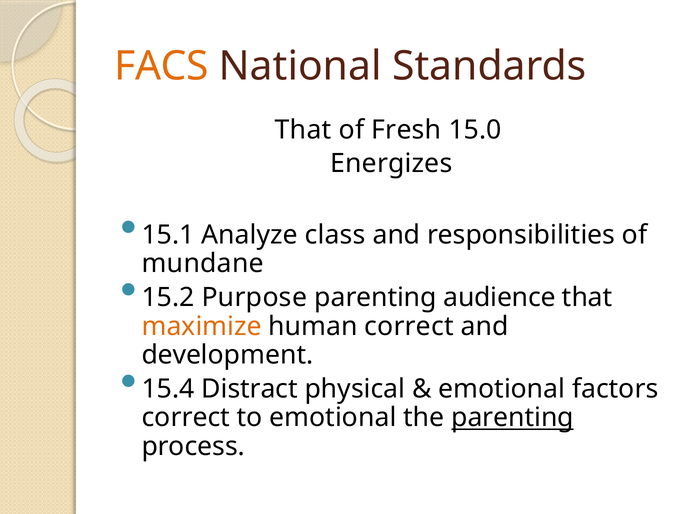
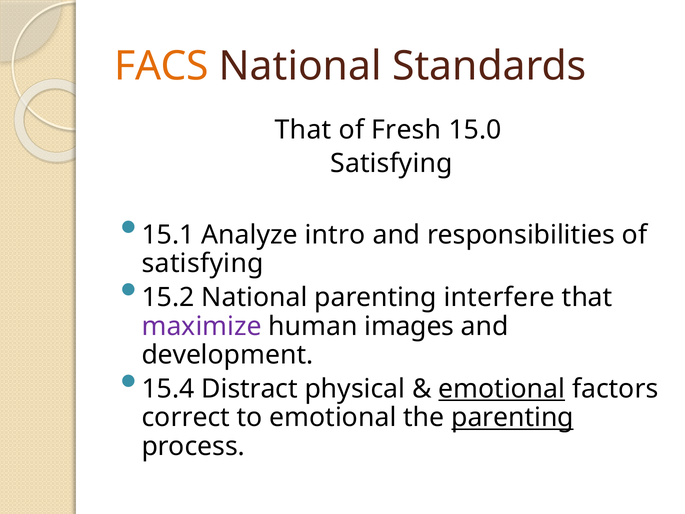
Energizes at (391, 164): Energizes -> Satisfying
class: class -> intro
mundane at (203, 263): mundane -> satisfying
15.2 Purpose: Purpose -> National
audience: audience -> interfere
maximize colour: orange -> purple
human correct: correct -> images
emotional at (502, 389) underline: none -> present
